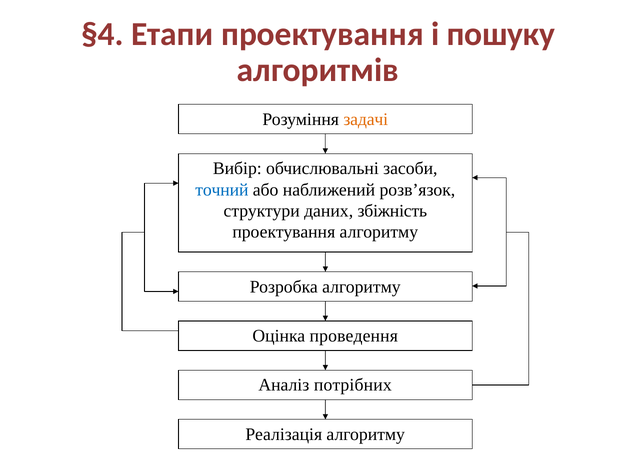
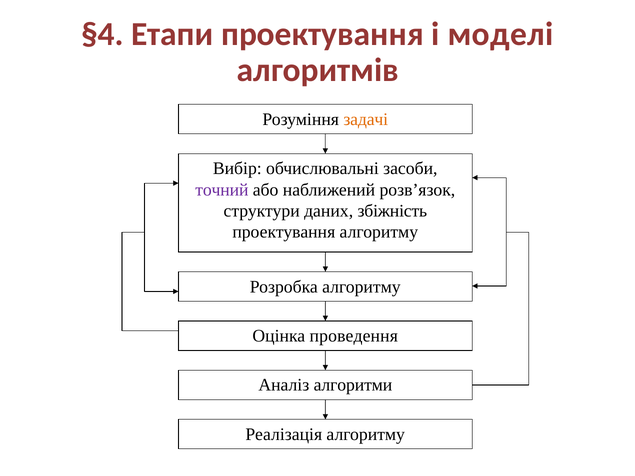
пошуку: пошуку -> моделі
точний colour: blue -> purple
потрібних: потрібних -> алгоритми
